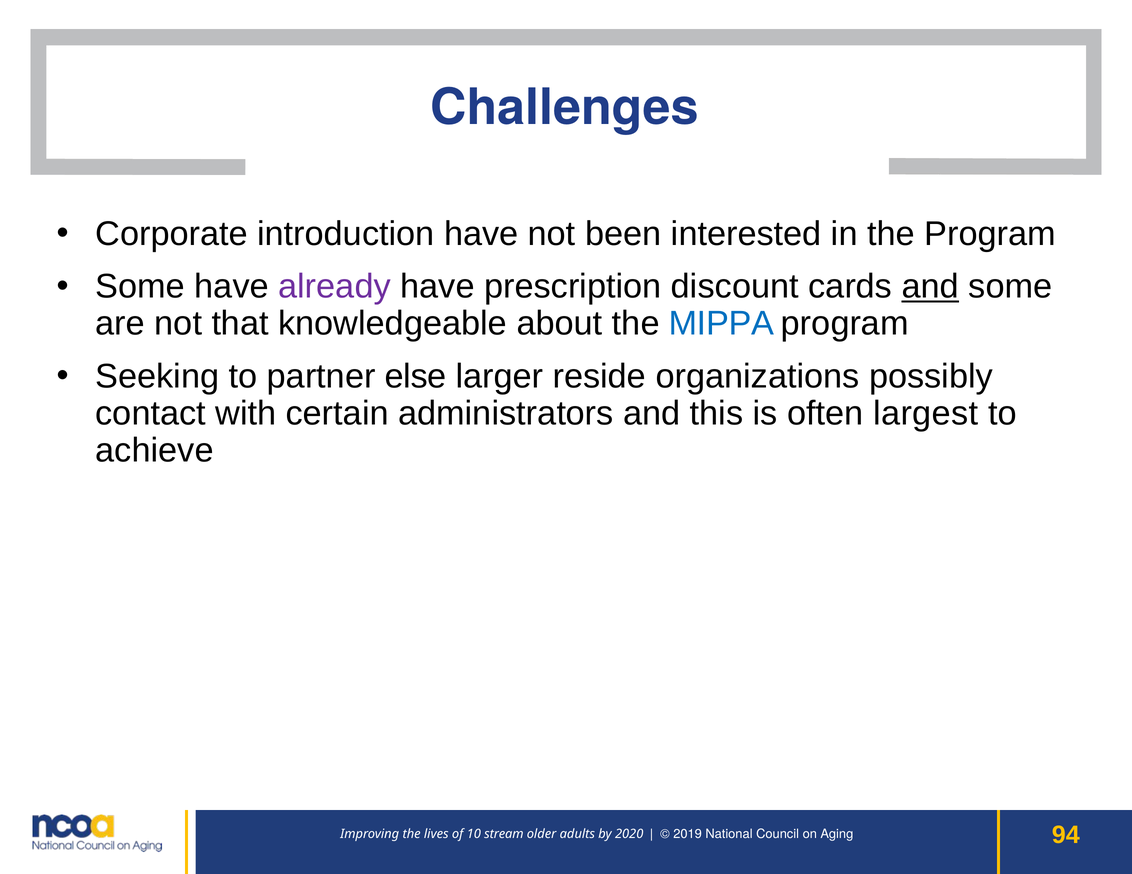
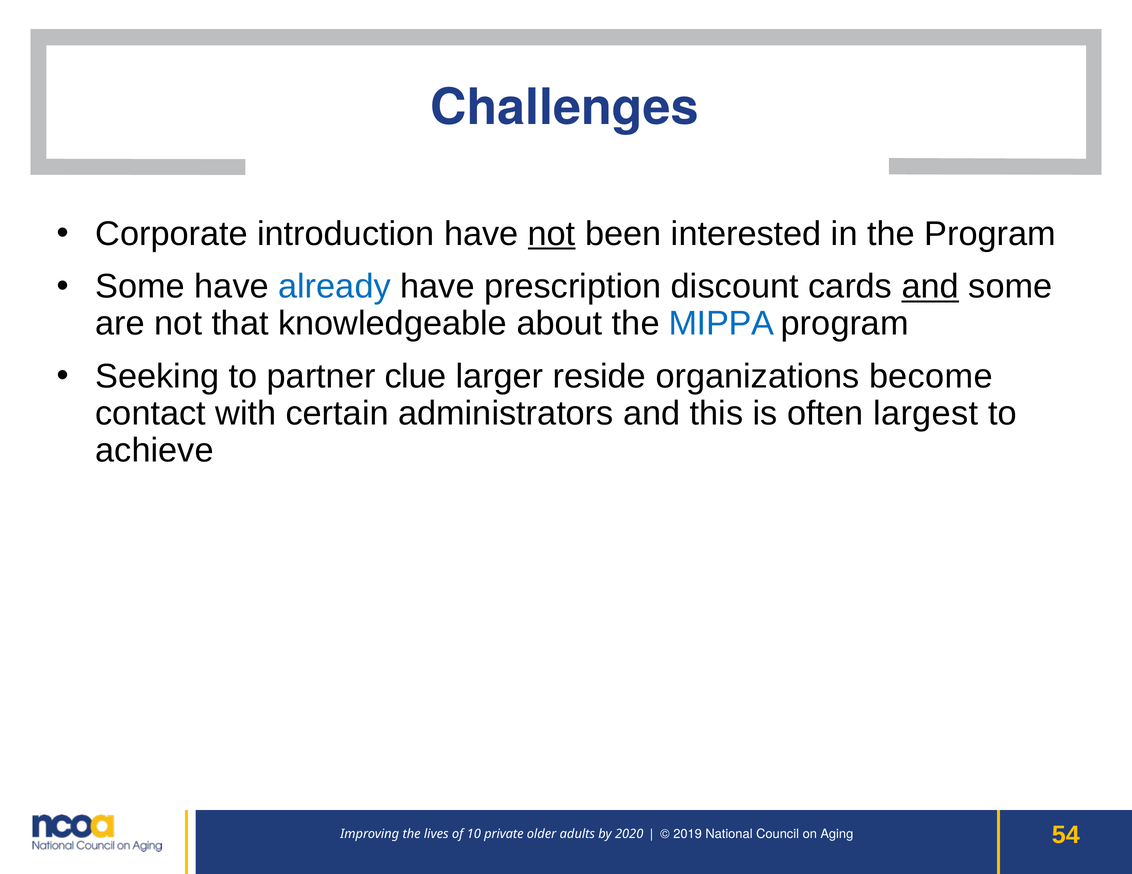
not at (552, 234) underline: none -> present
already colour: purple -> blue
else: else -> clue
possibly: possibly -> become
stream: stream -> private
94: 94 -> 54
